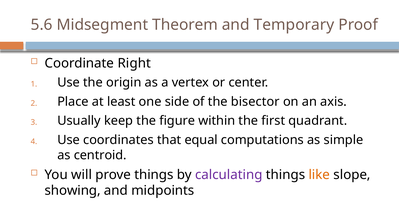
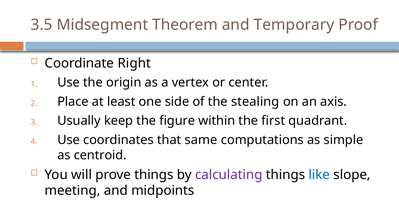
5.6: 5.6 -> 3.5
bisector: bisector -> stealing
equal: equal -> same
like colour: orange -> blue
showing: showing -> meeting
